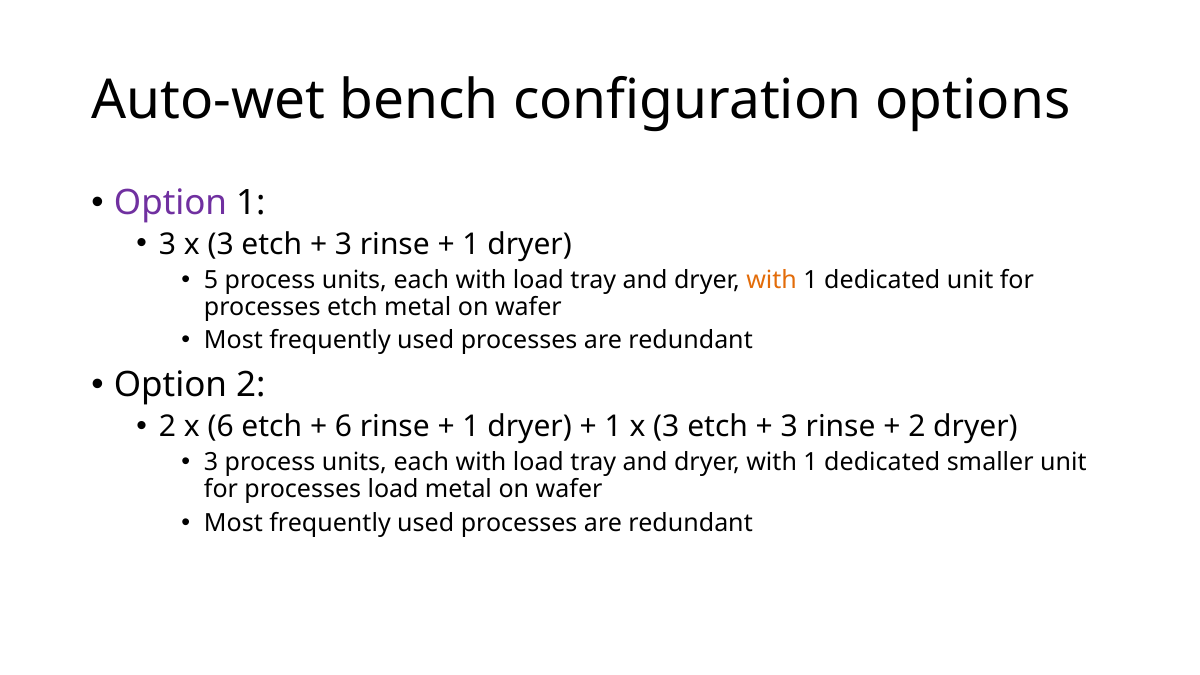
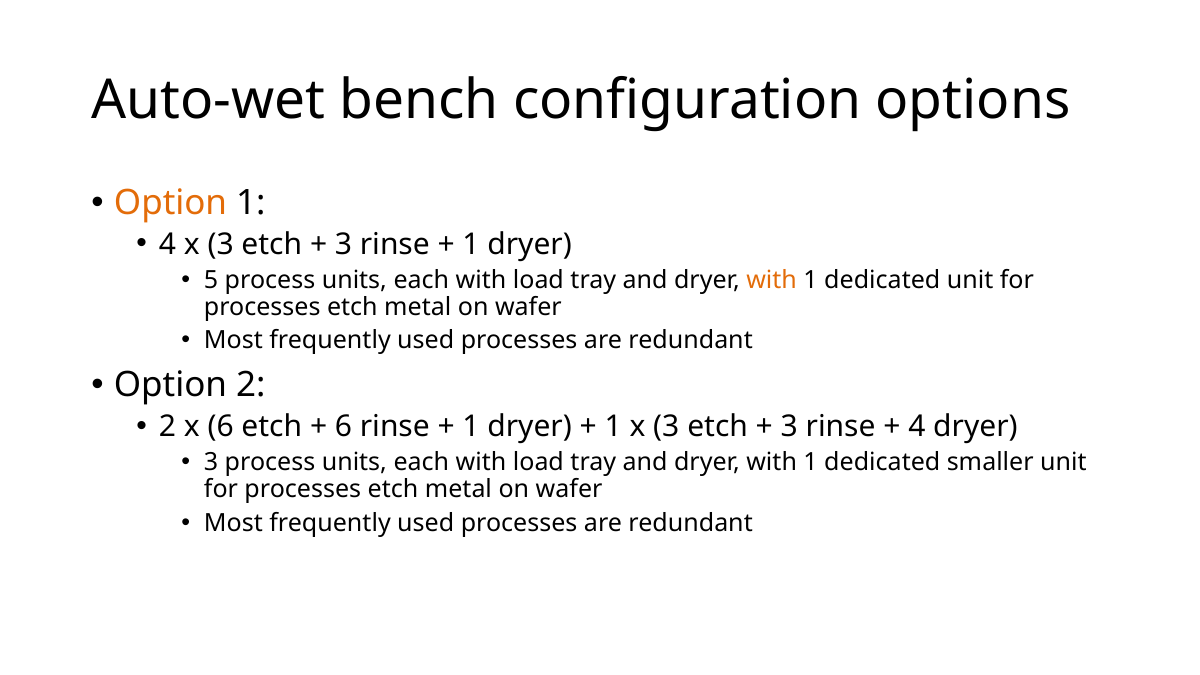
Option at (171, 203) colour: purple -> orange
3 at (168, 244): 3 -> 4
2 at (917, 427): 2 -> 4
load at (393, 490): load -> etch
